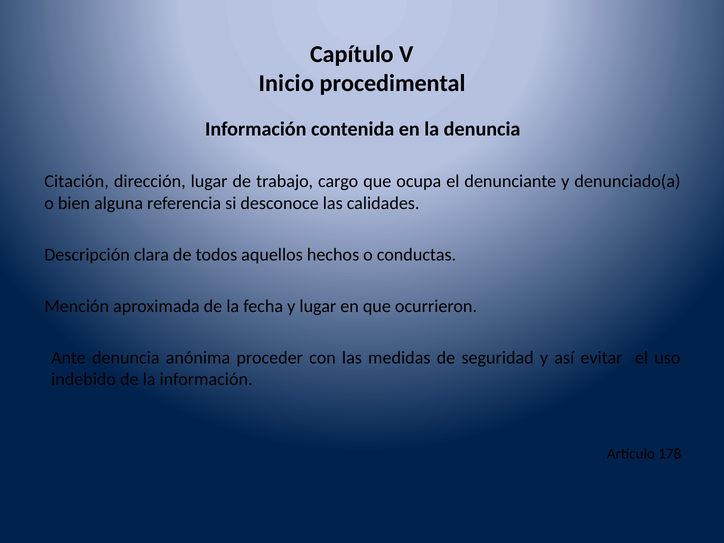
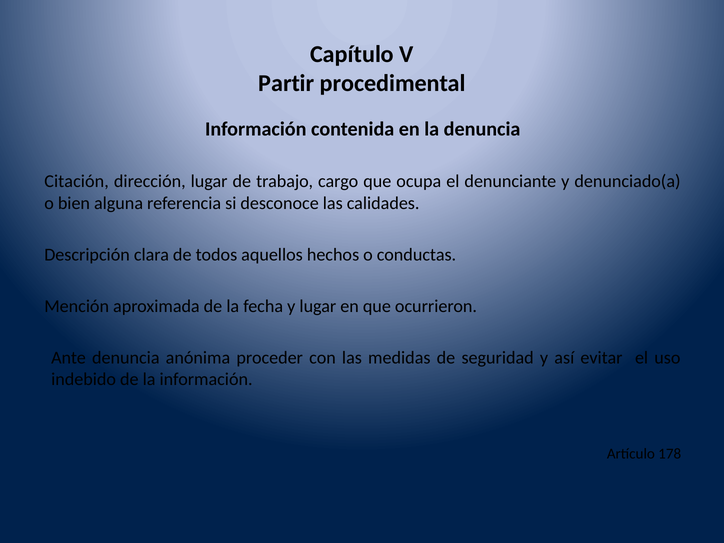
Inicio: Inicio -> Partir
